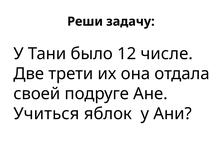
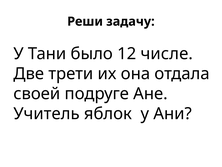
Учиться: Учиться -> Учитель
